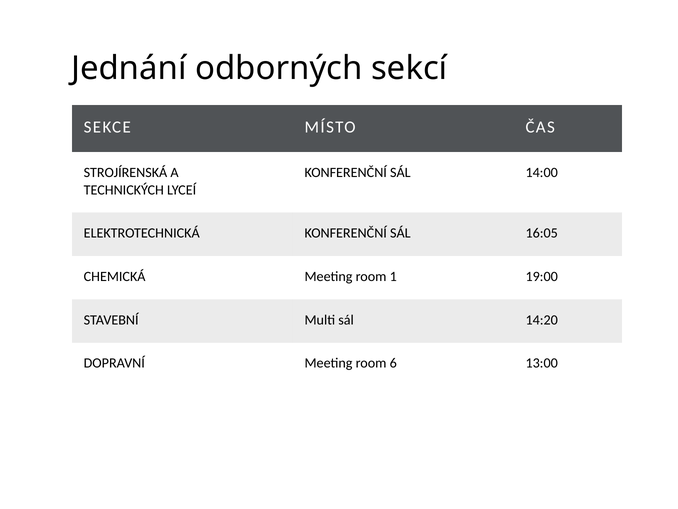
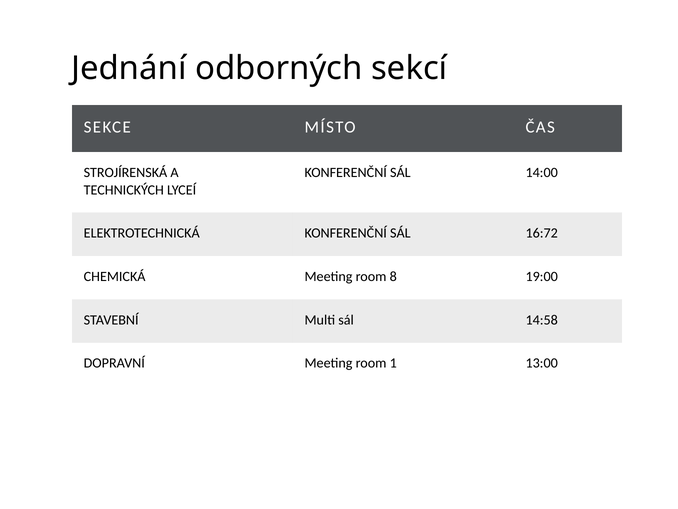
16:05: 16:05 -> 16:72
1: 1 -> 8
14:20: 14:20 -> 14:58
6: 6 -> 1
